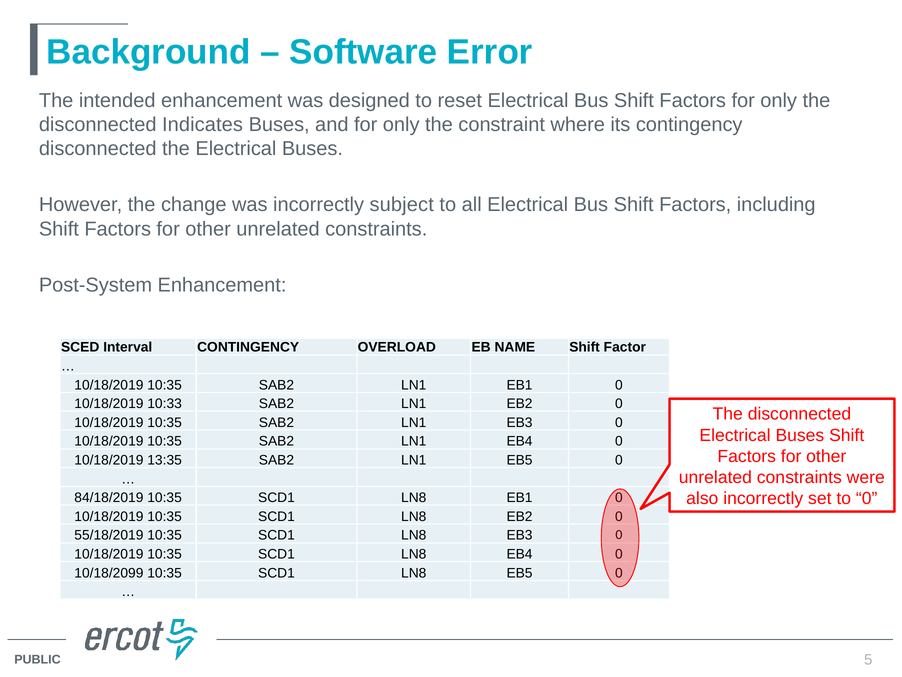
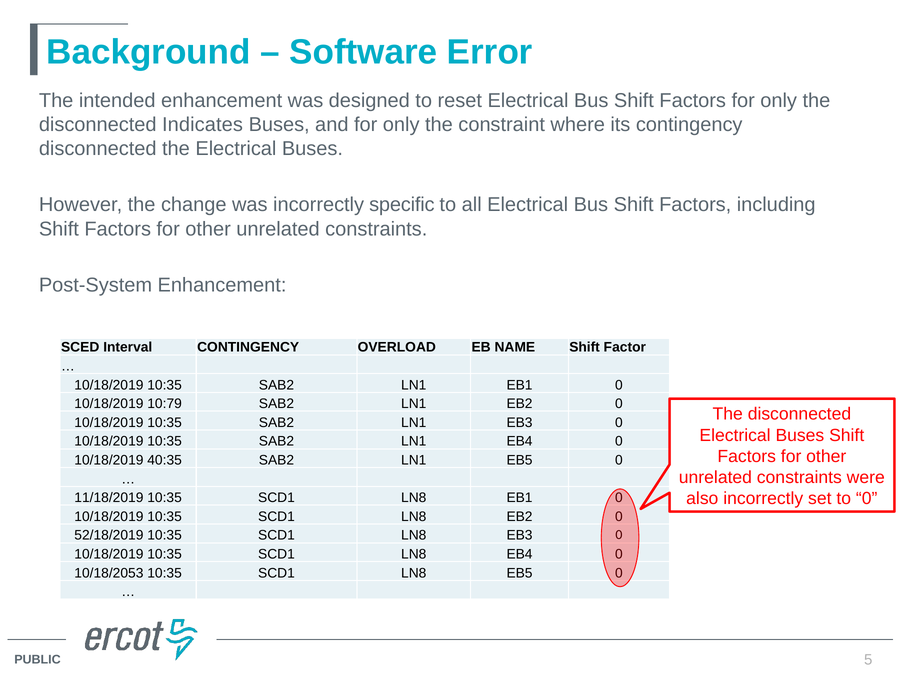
subject: subject -> specific
10:33: 10:33 -> 10:79
13:35: 13:35 -> 40:35
84/18/2019: 84/18/2019 -> 11/18/2019
55/18/2019: 55/18/2019 -> 52/18/2019
10/18/2099: 10/18/2099 -> 10/18/2053
